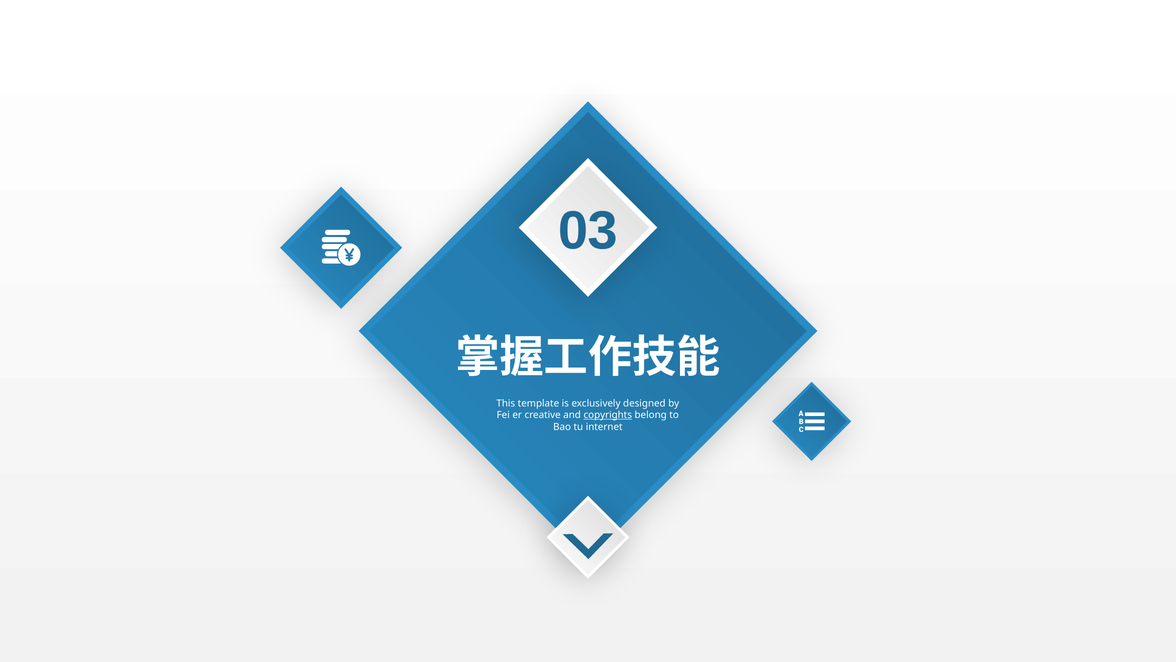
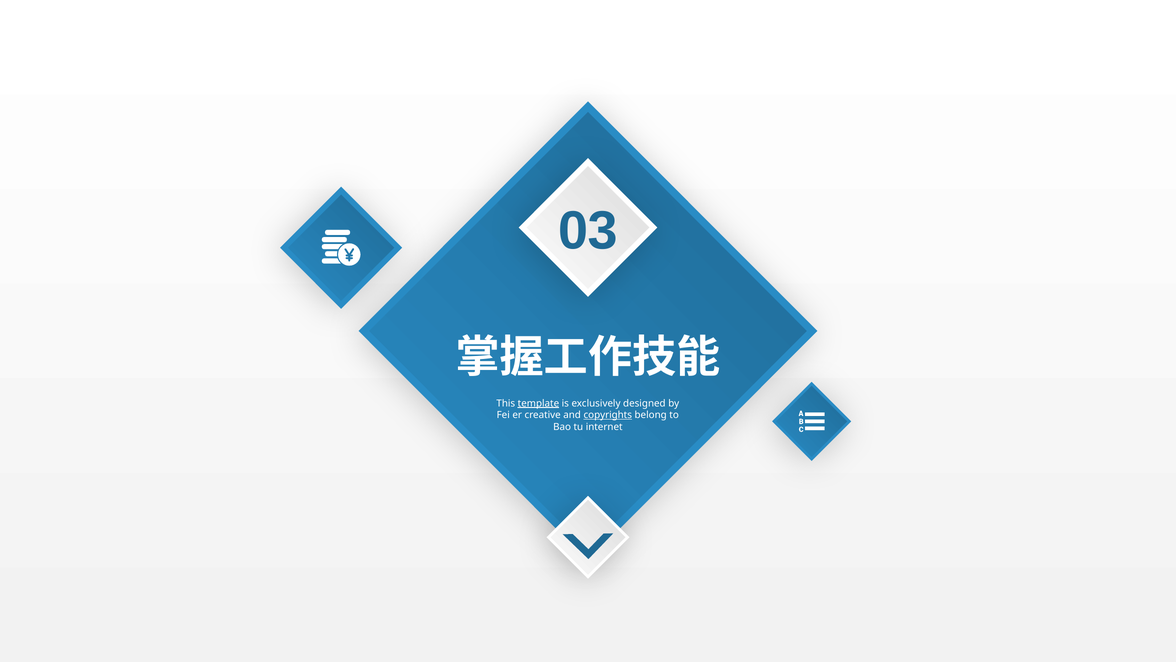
template underline: none -> present
